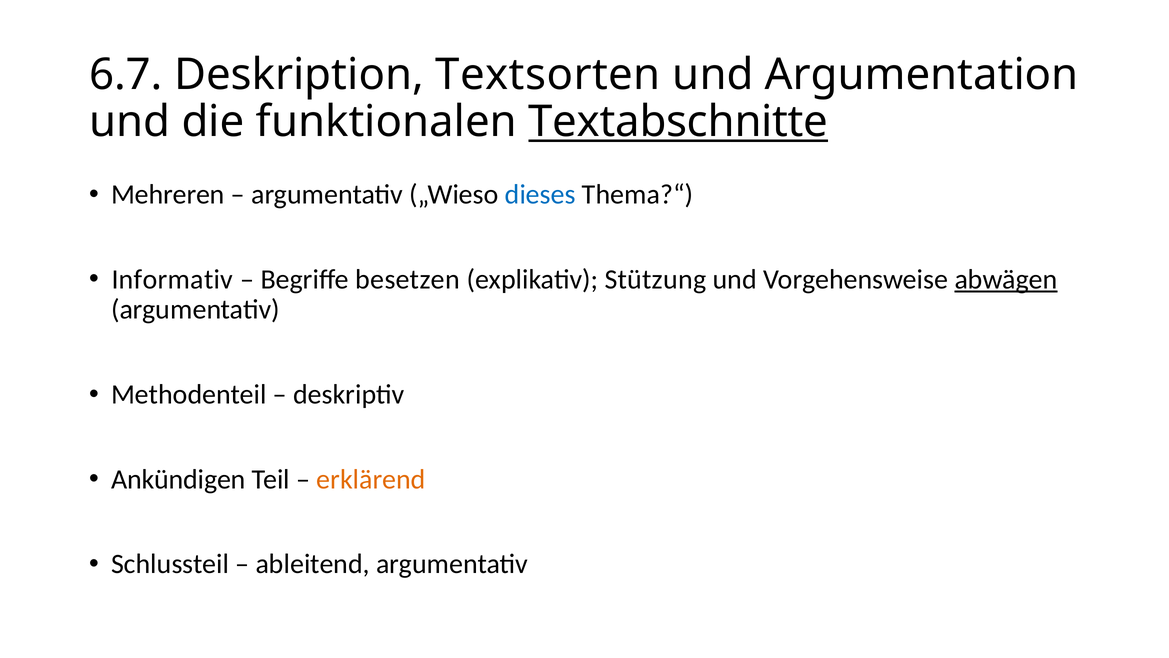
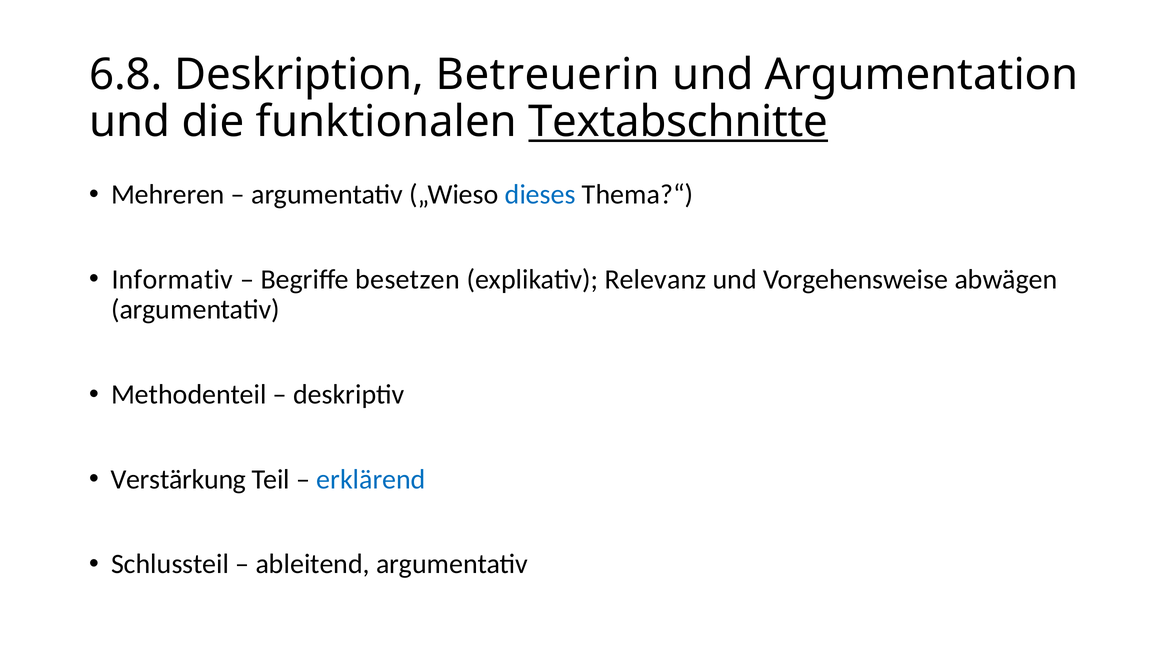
6.7: 6.7 -> 6.8
Textsorten: Textsorten -> Betreuerin
Stützung: Stützung -> Relevanz
abwägen underline: present -> none
Ankündigen: Ankündigen -> Verstärkung
erklärend colour: orange -> blue
